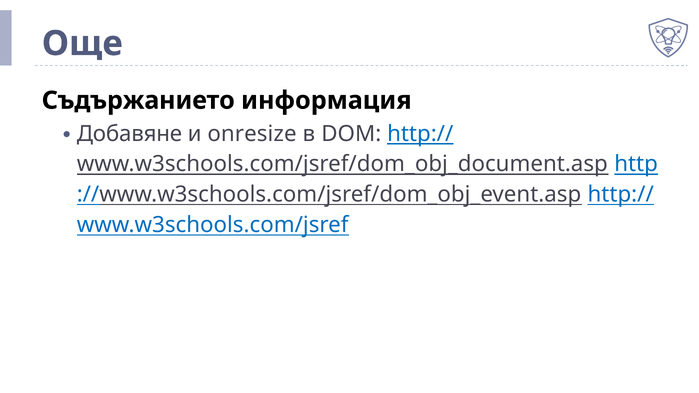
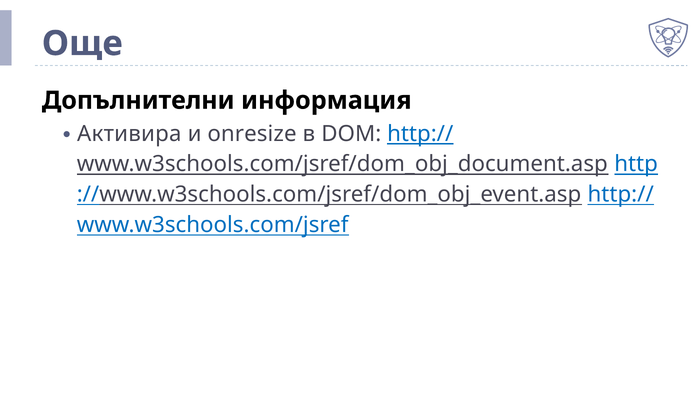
Съдържанието: Съдържанието -> Допълнителни
Добавяне: Добавяне -> Активира
